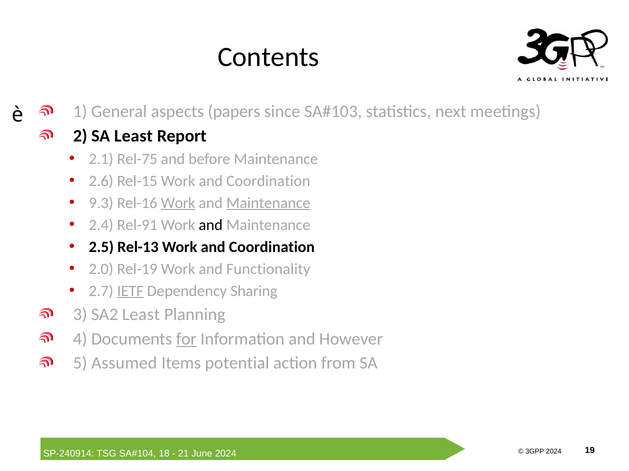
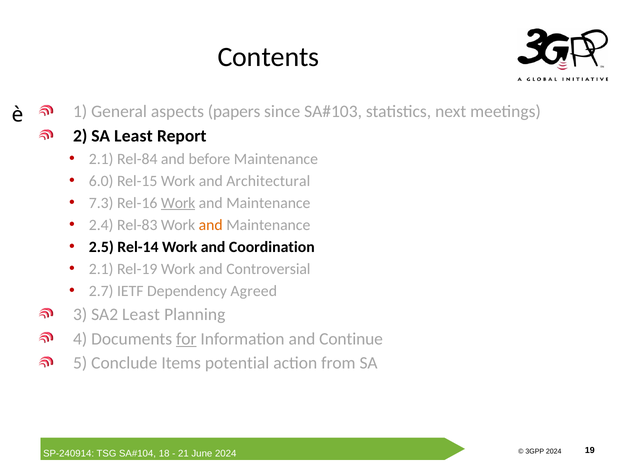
Rel-75: Rel-75 -> Rel-84
2.6: 2.6 -> 6.0
Rel-15 Work and Coordination: Coordination -> Architectural
9.3: 9.3 -> 7.3
Maintenance at (268, 203) underline: present -> none
Rel-91: Rel-91 -> Rel-83
and at (211, 225) colour: black -> orange
Rel-13: Rel-13 -> Rel-14
2.0 at (101, 269): 2.0 -> 2.1
Functionality: Functionality -> Controversial
IETF underline: present -> none
Sharing: Sharing -> Agreed
However: However -> Continue
Assumed: Assumed -> Conclude
